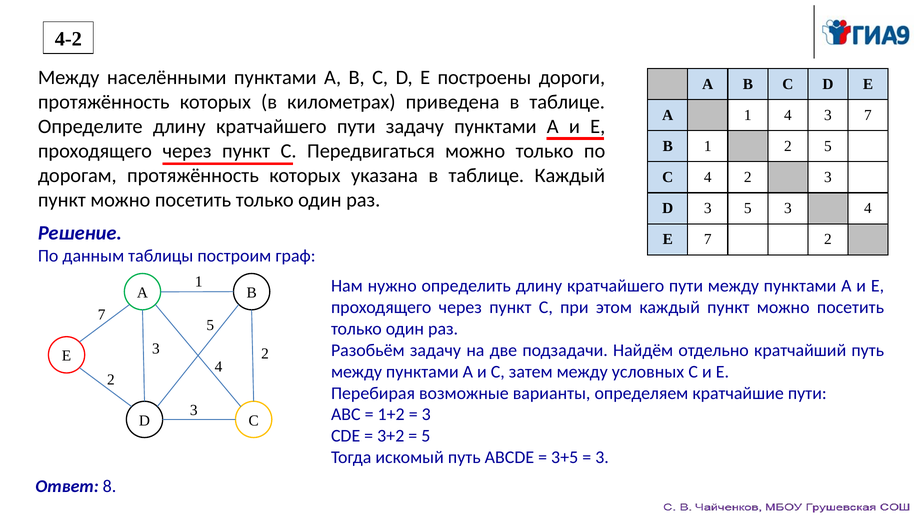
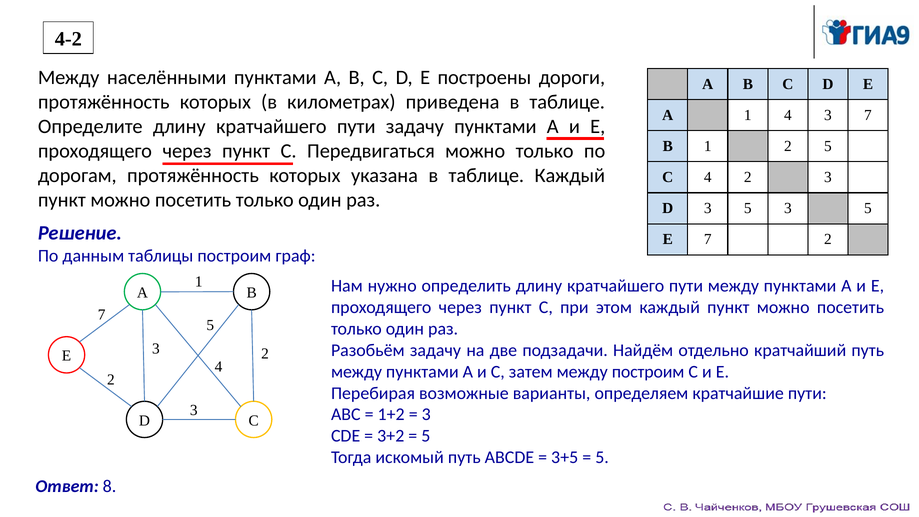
5 3 4: 4 -> 5
между условных: условных -> построим
3 at (602, 457): 3 -> 5
